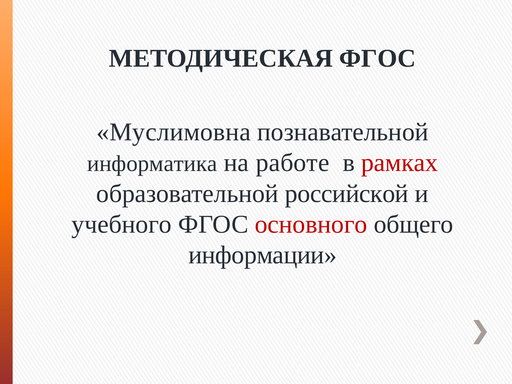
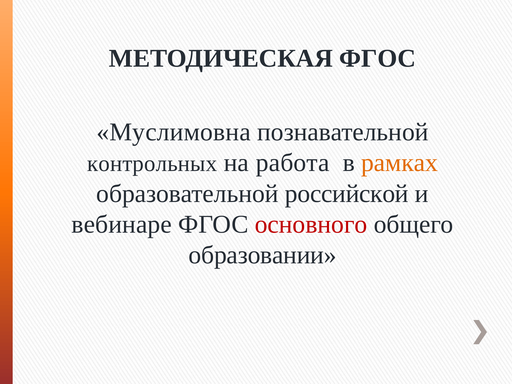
информатика: информатика -> контрольных
работе: работе -> работа
рамках colour: red -> orange
учебного: учебного -> вебинаре
информации: информации -> образовании
